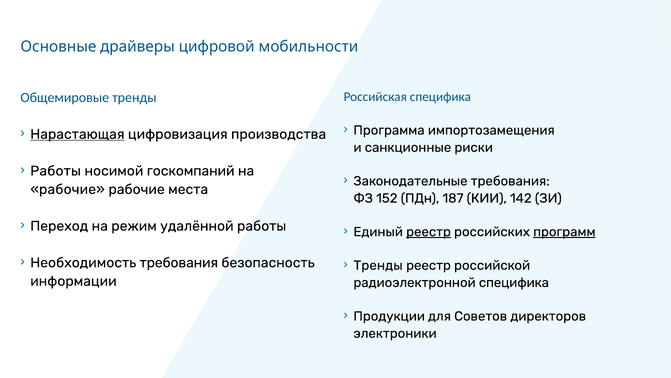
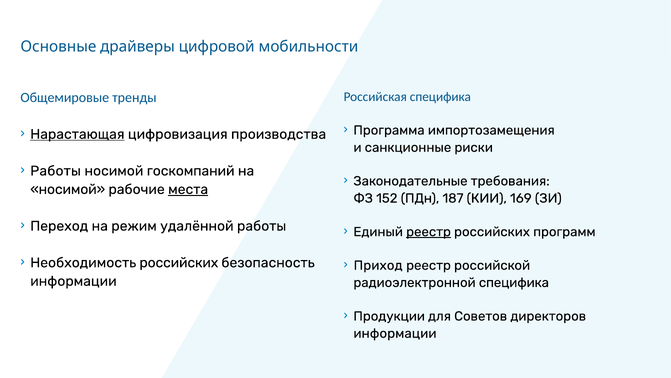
рабочие at (68, 189): рабочие -> носимой
места underline: none -> present
142: 142 -> 169
программ underline: present -> none
Необходимость требования: требования -> российских
Тренды at (378, 265): Тренды -> Приход
электроники at (395, 333): электроники -> информации
